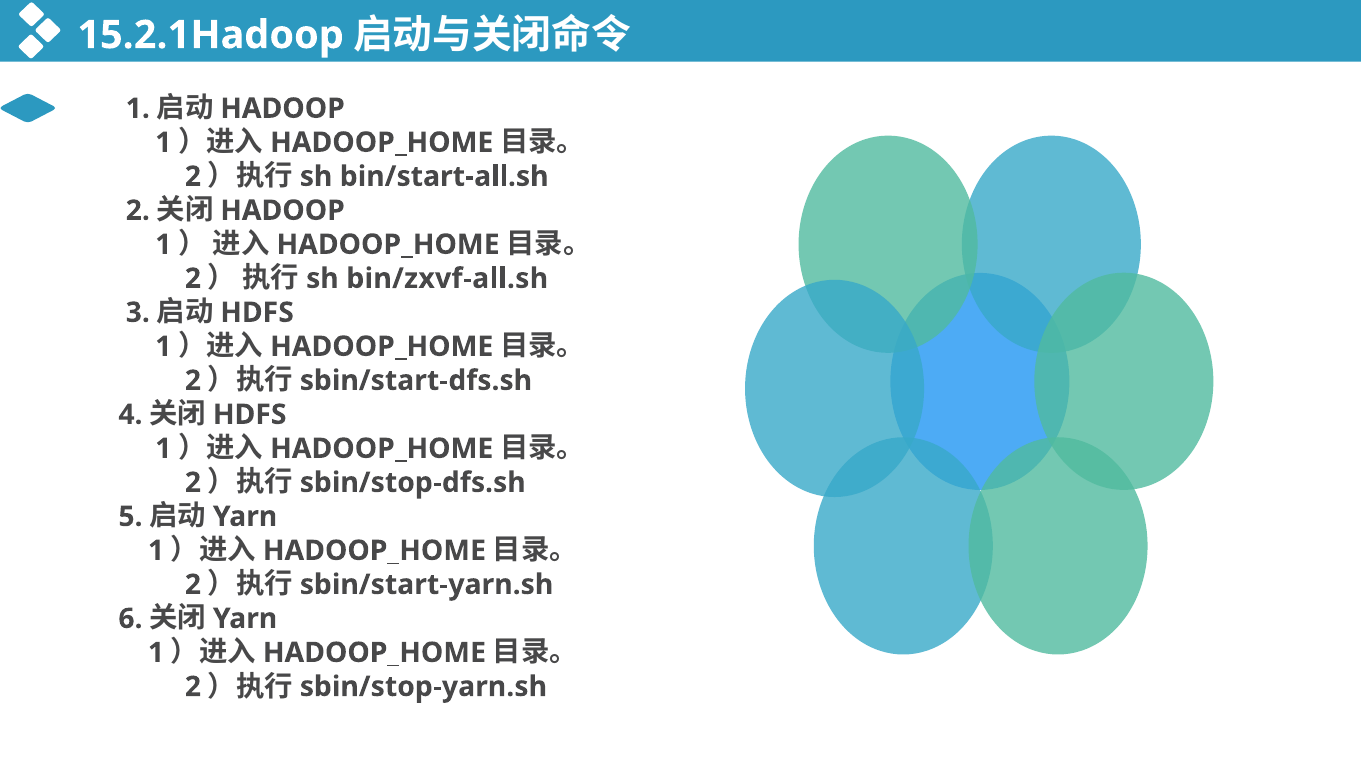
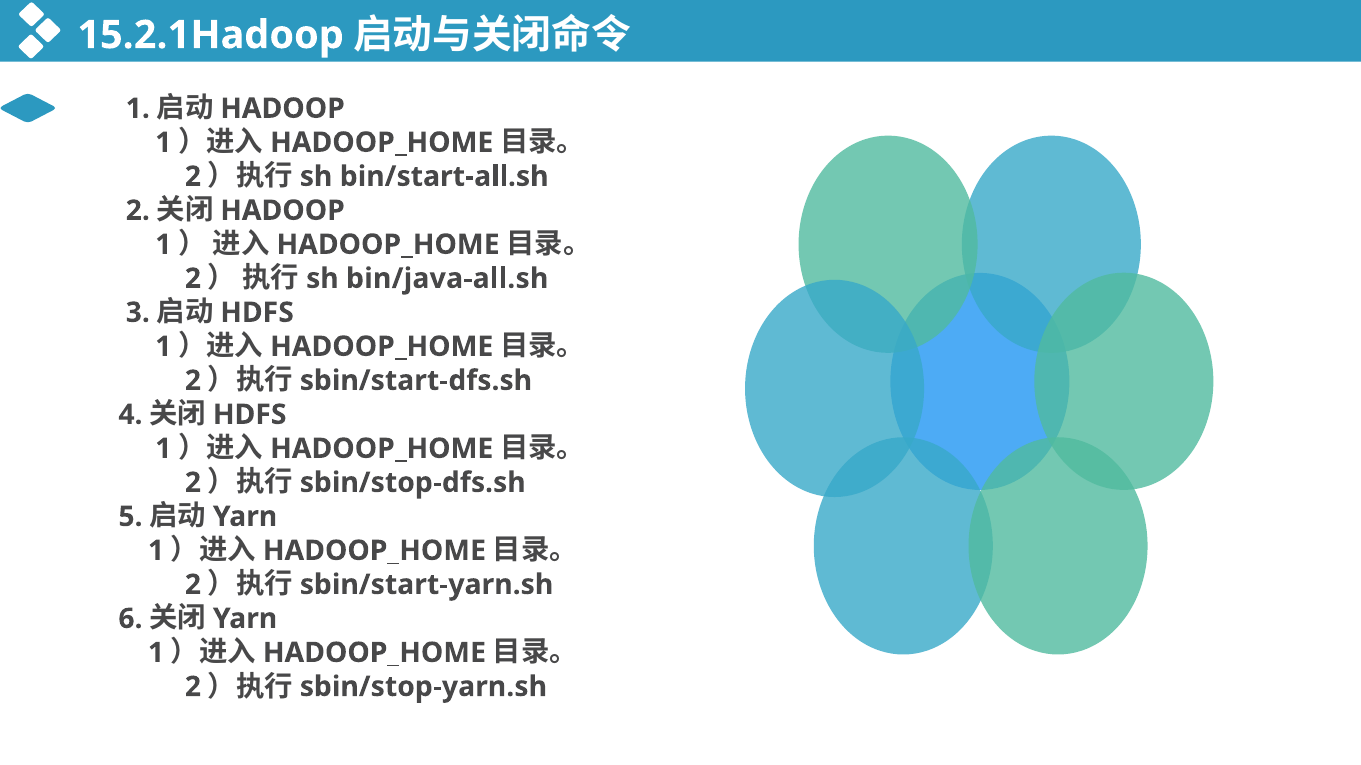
bin/zxvf-all.sh: bin/zxvf-all.sh -> bin/java-all.sh
